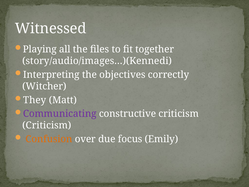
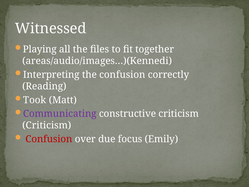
story/audio/images…)(Kennedi: story/audio/images…)(Kennedi -> areas/audio/images…)(Kennedi
the objectives: objectives -> confusion
Witcher: Witcher -> Reading
They: They -> Took
Confusion at (49, 139) colour: orange -> red
